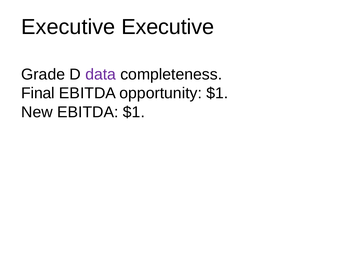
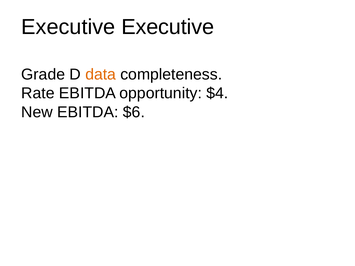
data colour: purple -> orange
Final: Final -> Rate
opportunity $1: $1 -> $4
EBITDA $1: $1 -> $6
